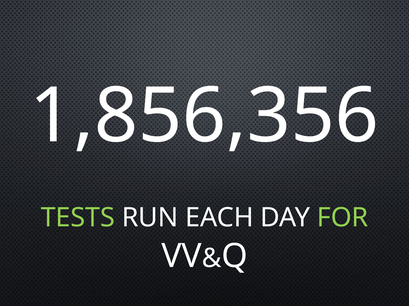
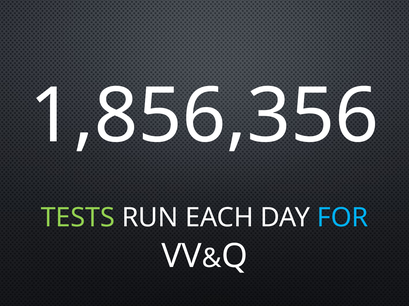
FOR colour: light green -> light blue
